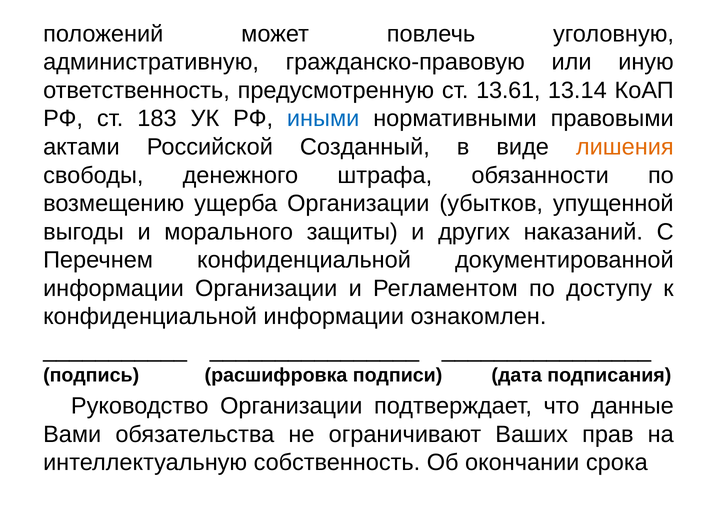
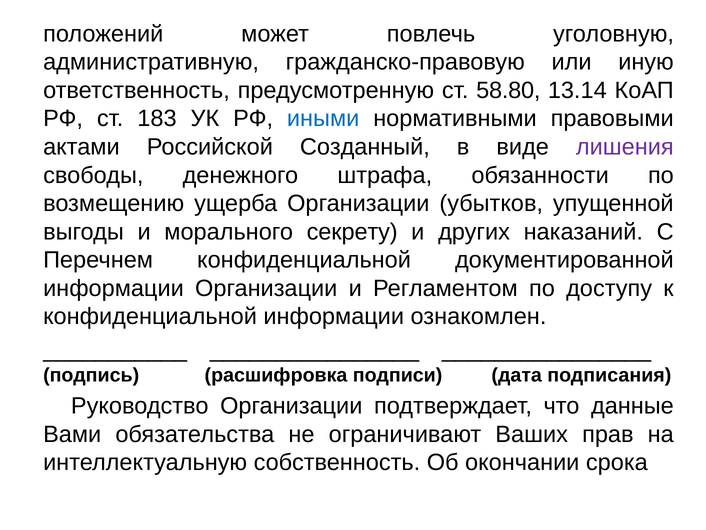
13.61: 13.61 -> 58.80
лишения colour: orange -> purple
защиты: защиты -> секрету
